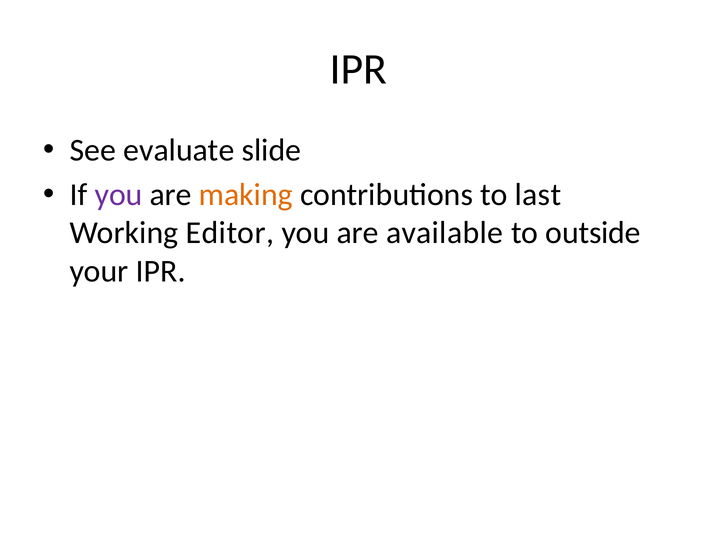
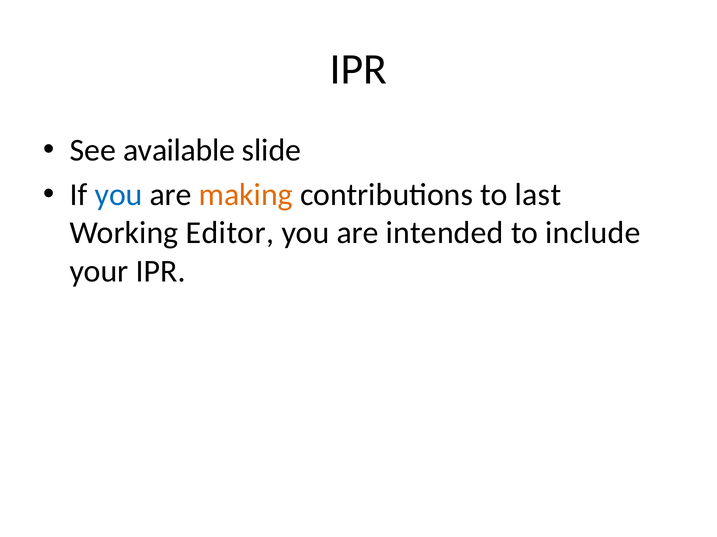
evaluate: evaluate -> available
you at (119, 195) colour: purple -> blue
available: available -> intended
outside: outside -> include
